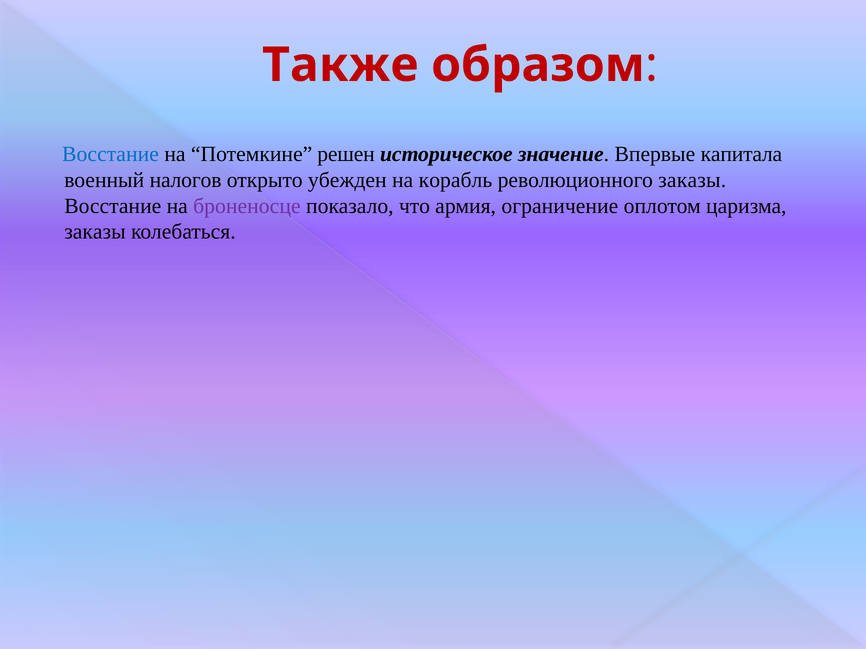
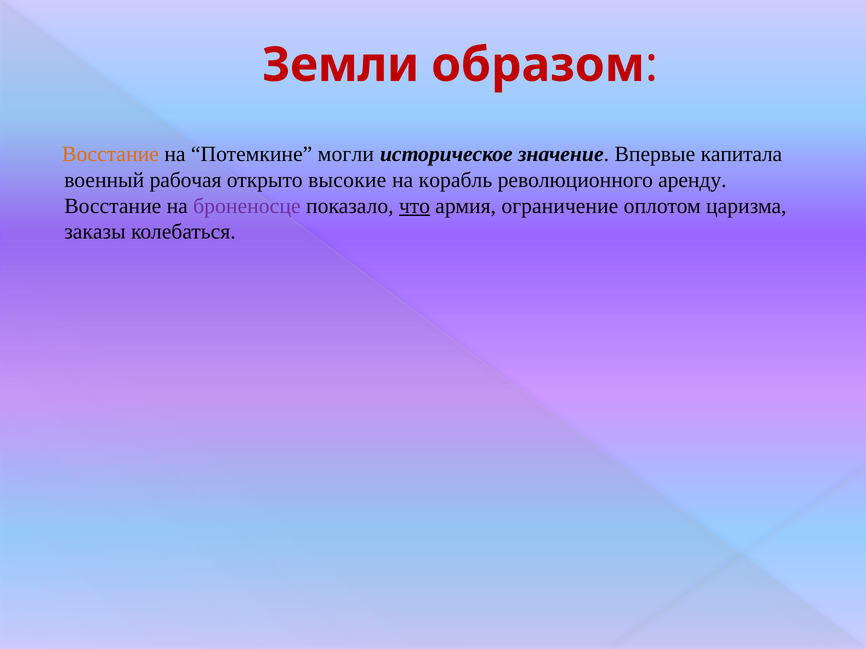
Также: Также -> Земли
Восстание at (110, 154) colour: blue -> orange
решен: решен -> могли
налогов: налогов -> рабочая
убежден: убежден -> высокие
революционного заказы: заказы -> аренду
что underline: none -> present
